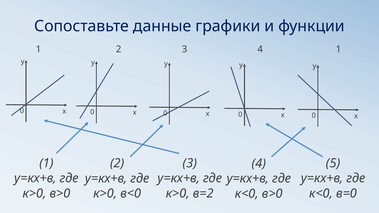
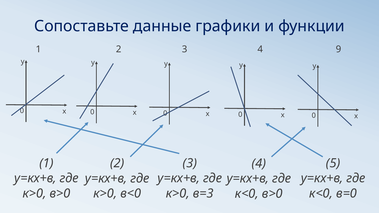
1 1: 1 -> 9
в=2: в=2 -> в=3
